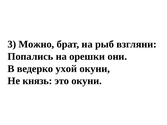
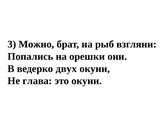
ухой: ухой -> двух
князь: князь -> глава
